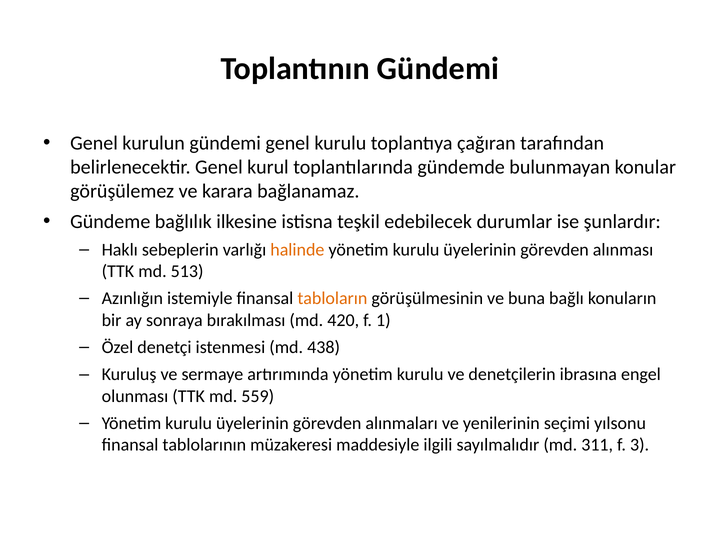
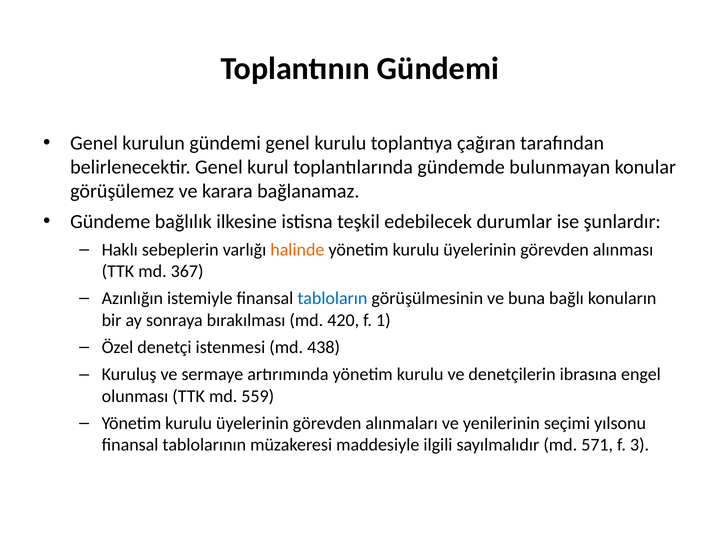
513: 513 -> 367
tabloların colour: orange -> blue
311: 311 -> 571
